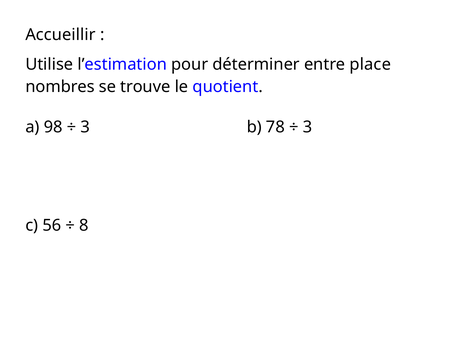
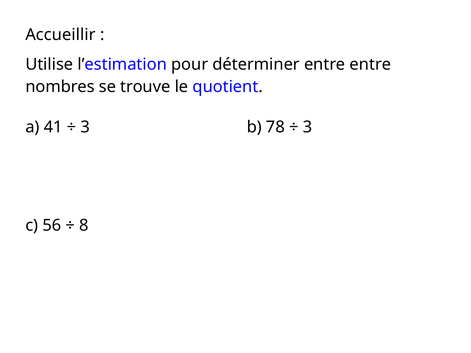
entre place: place -> entre
98: 98 -> 41
